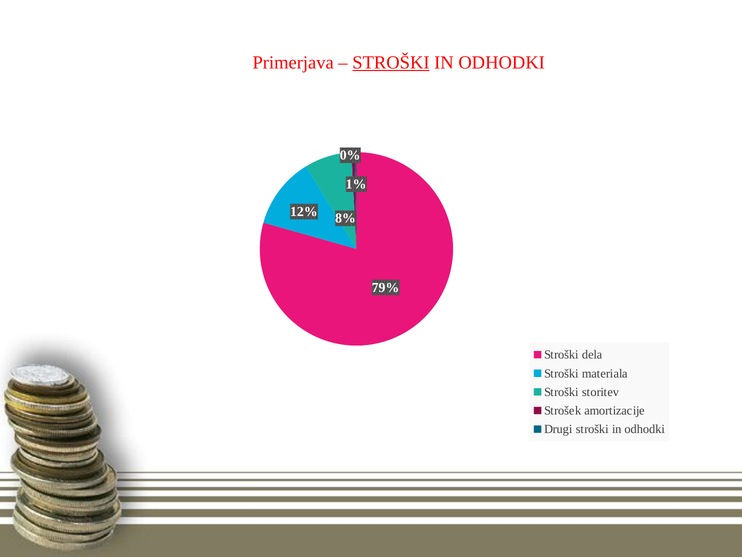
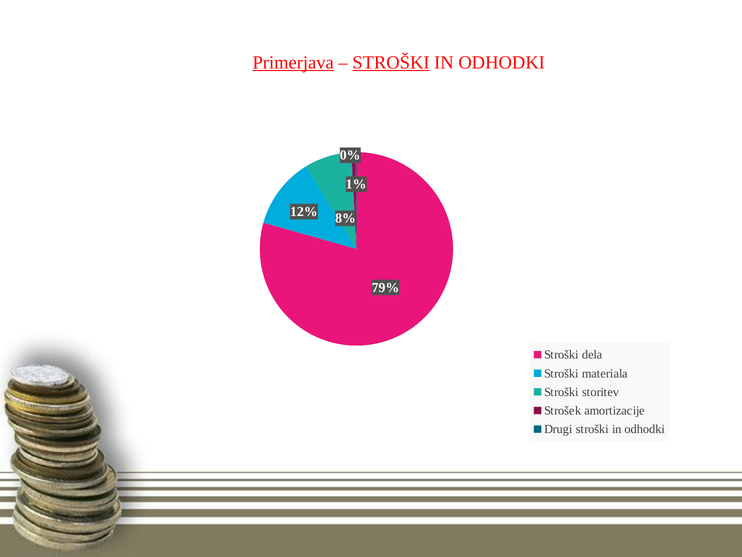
Primerjava underline: none -> present
